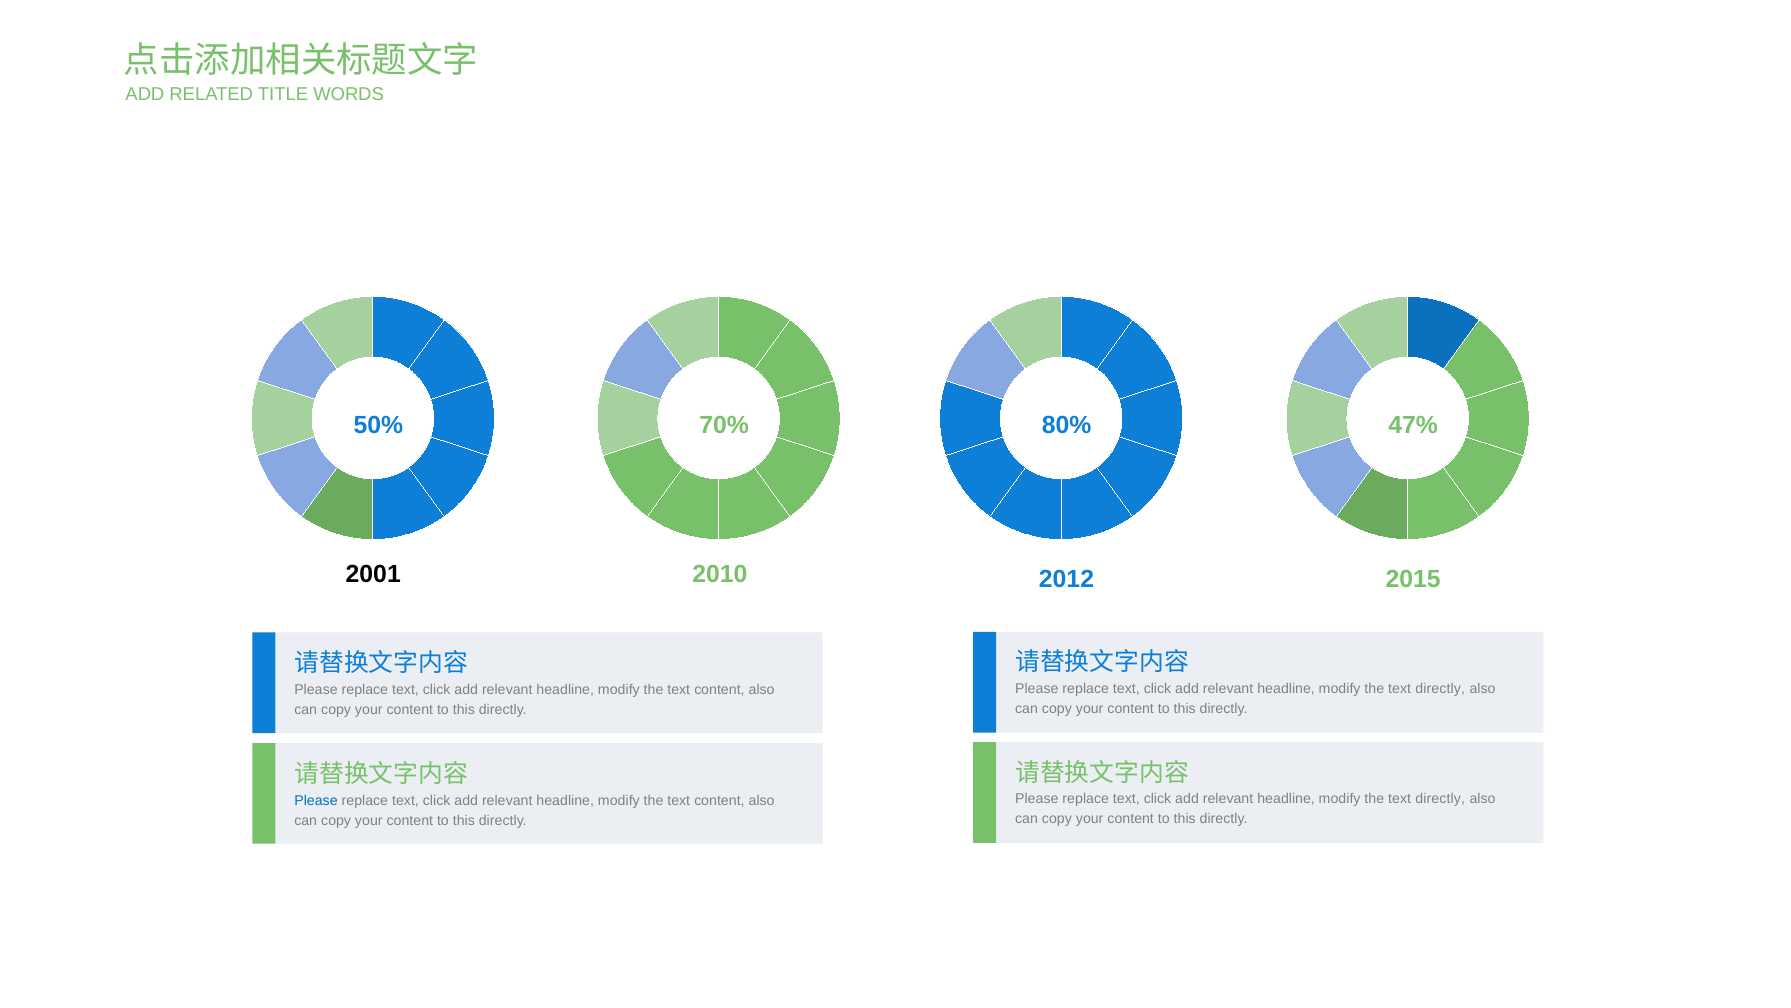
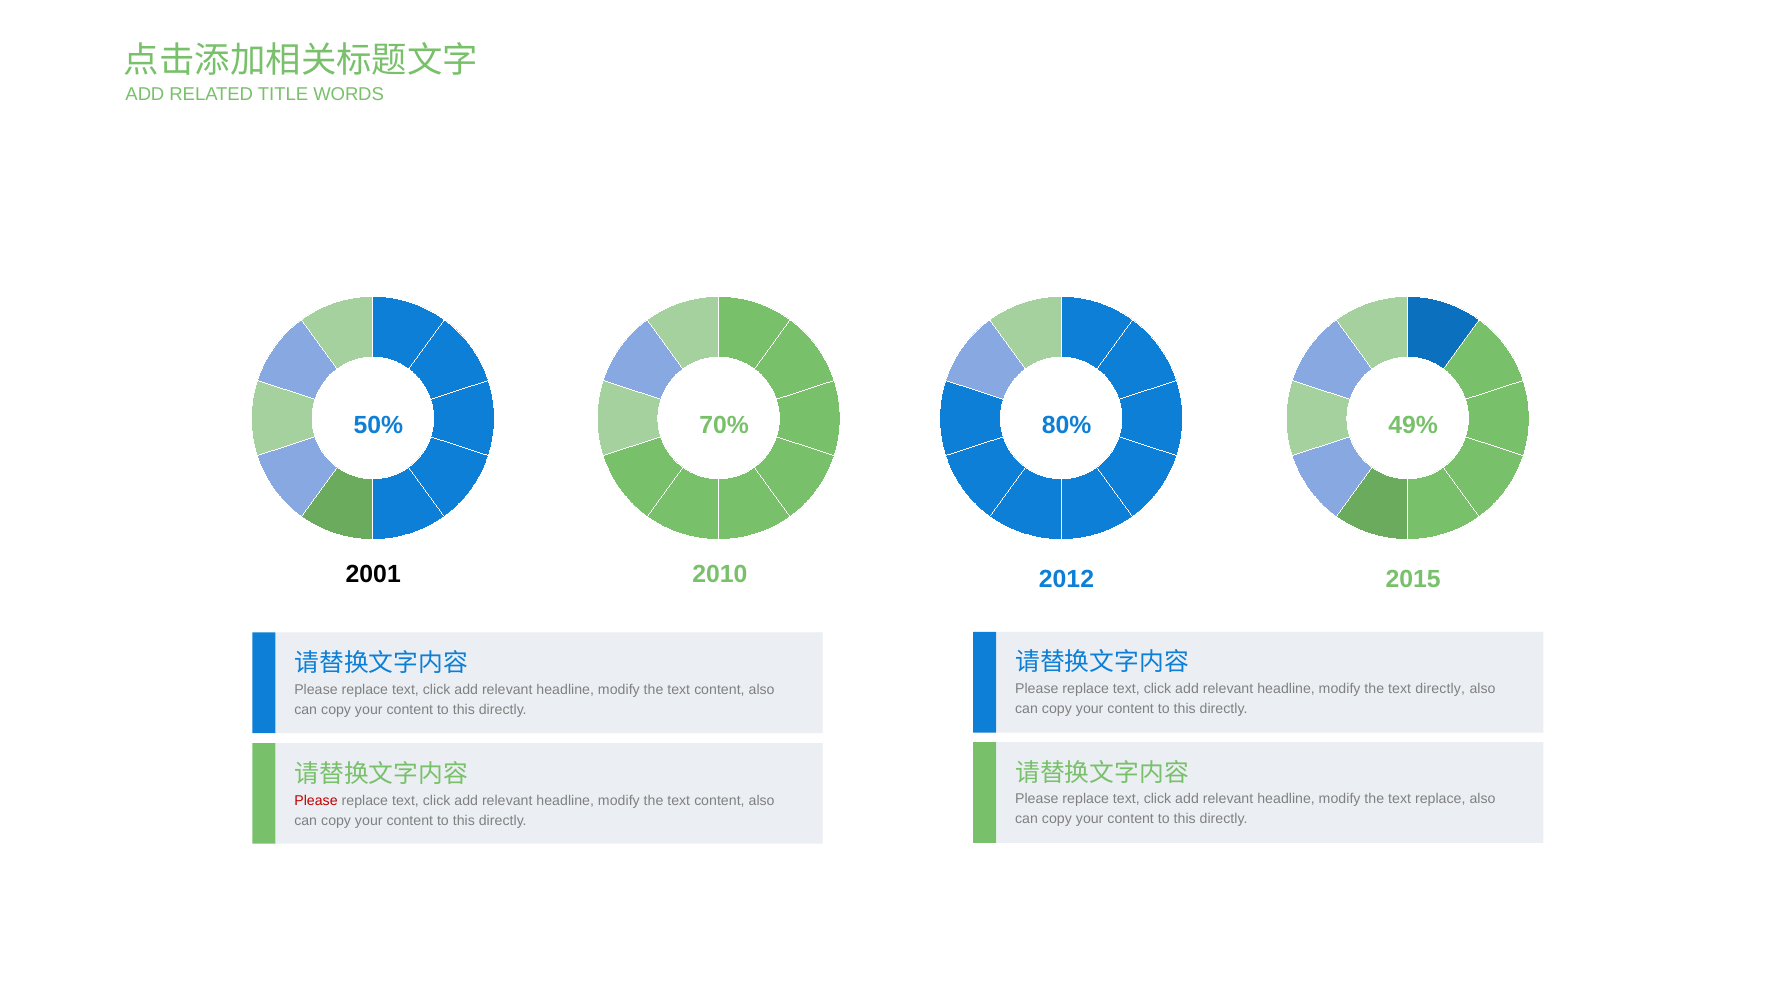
47%: 47% -> 49%
directly at (1440, 798): directly -> replace
Please at (316, 800) colour: blue -> red
